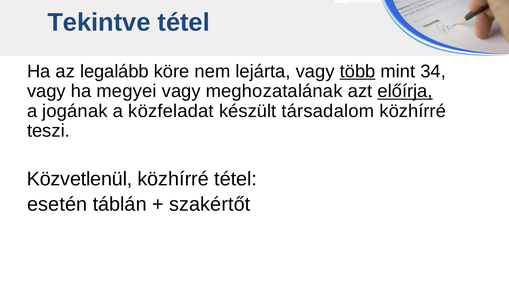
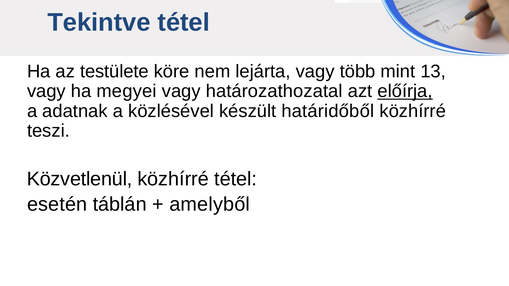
legalább: legalább -> testülete
több underline: present -> none
34: 34 -> 13
meghozatalának: meghozatalának -> határozathozatal
jogának: jogának -> adatnak
közfeladat: közfeladat -> közlésével
társadalom: társadalom -> határidőből
szakértőt: szakértőt -> amelyből
